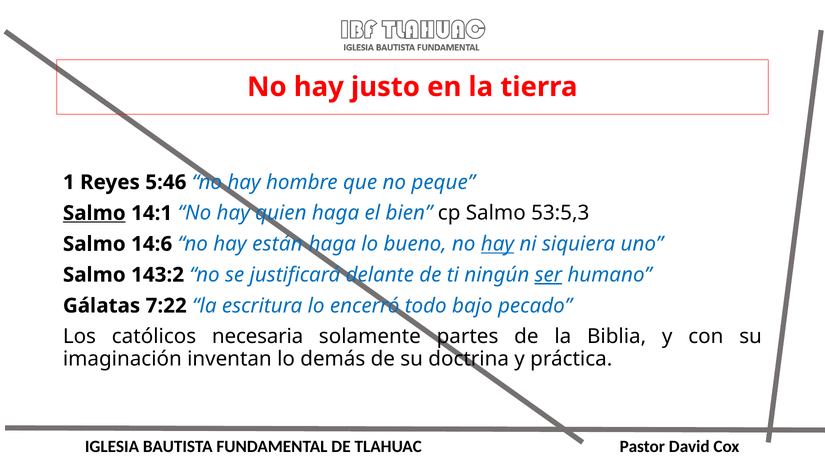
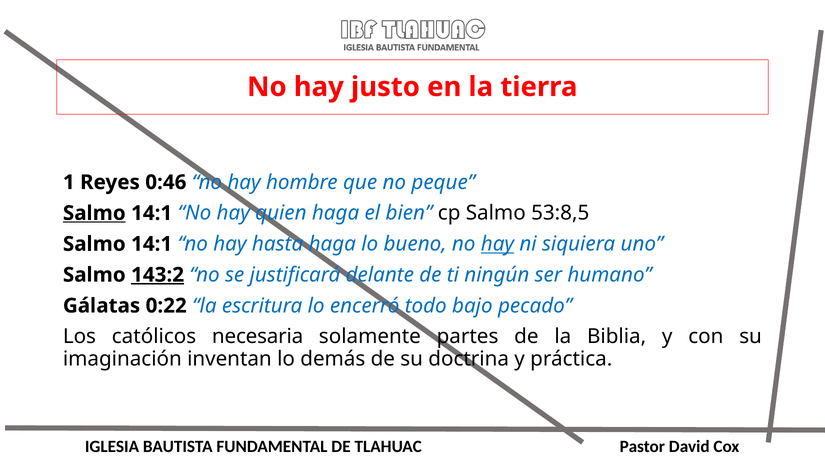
5:46: 5:46 -> 0:46
53:5,3: 53:5,3 -> 53:8,5
14:6 at (152, 244): 14:6 -> 14:1
están: están -> hasta
143:2 underline: none -> present
ser underline: present -> none
7:22: 7:22 -> 0:22
